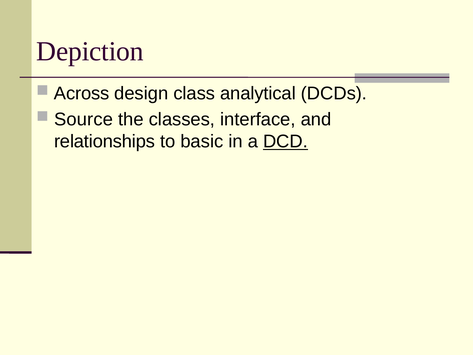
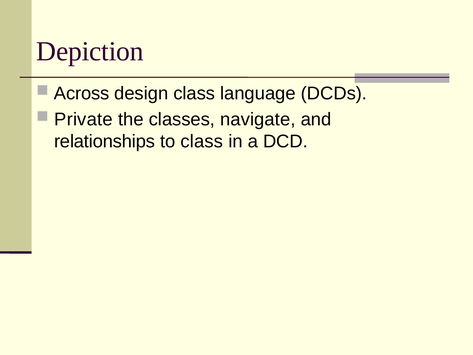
analytical: analytical -> language
Source: Source -> Private
interface: interface -> navigate
to basic: basic -> class
DCD underline: present -> none
